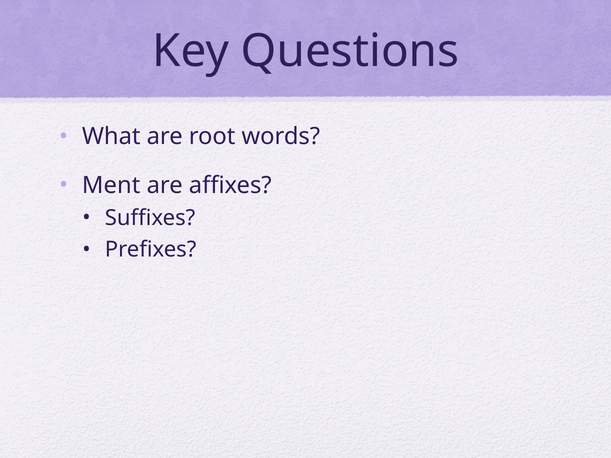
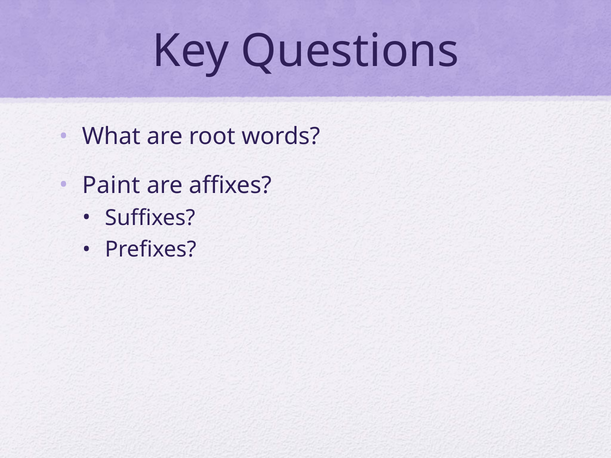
Ment: Ment -> Paint
